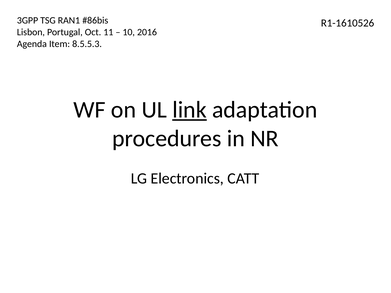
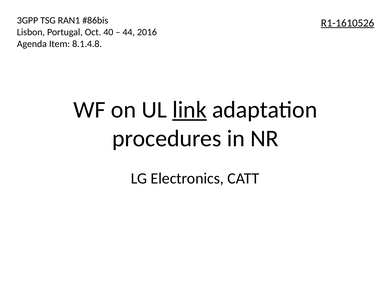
R1-1610526 underline: none -> present
11: 11 -> 40
10: 10 -> 44
8.5.5.3: 8.5.5.3 -> 8.1.4.8
